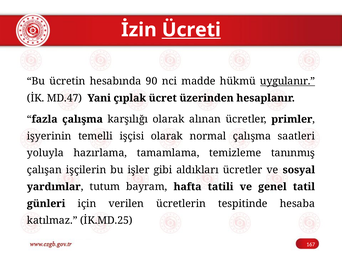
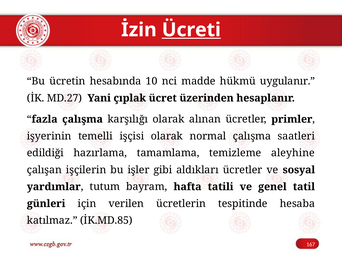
90: 90 -> 10
uygulanır underline: present -> none
MD.47: MD.47 -> MD.27
yoluyla: yoluyla -> edildiği
tanınmış: tanınmış -> aleyhine
İK.MD.25: İK.MD.25 -> İK.MD.85
